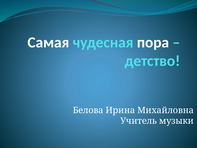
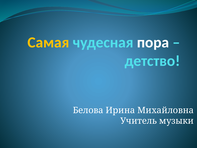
Самая colour: white -> yellow
